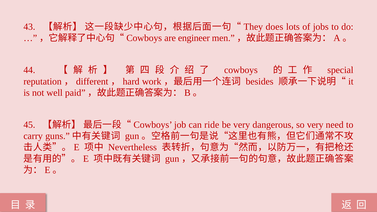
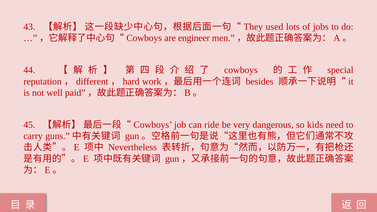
does: does -> used
so very: very -> kids
